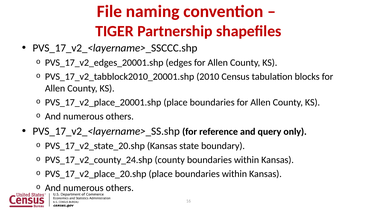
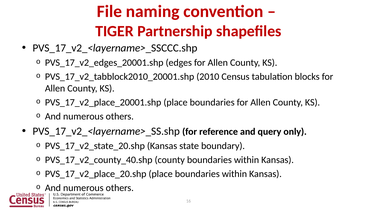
PVS_17_v2_county_24.shp: PVS_17_v2_county_24.shp -> PVS_17_v2_county_40.shp
